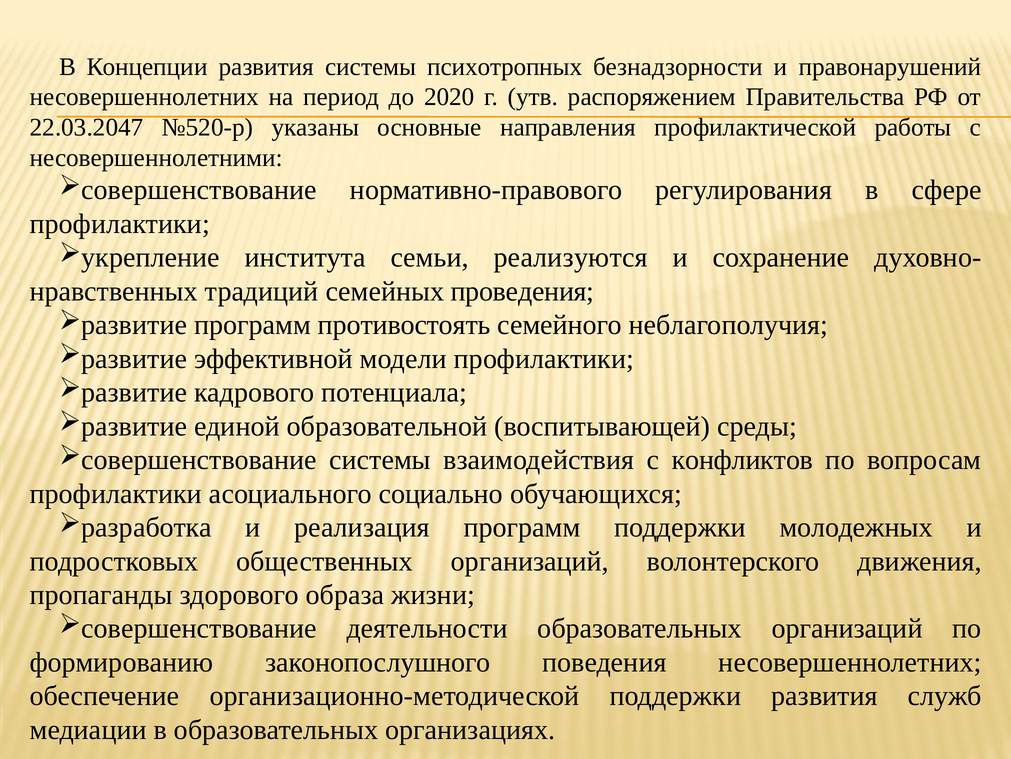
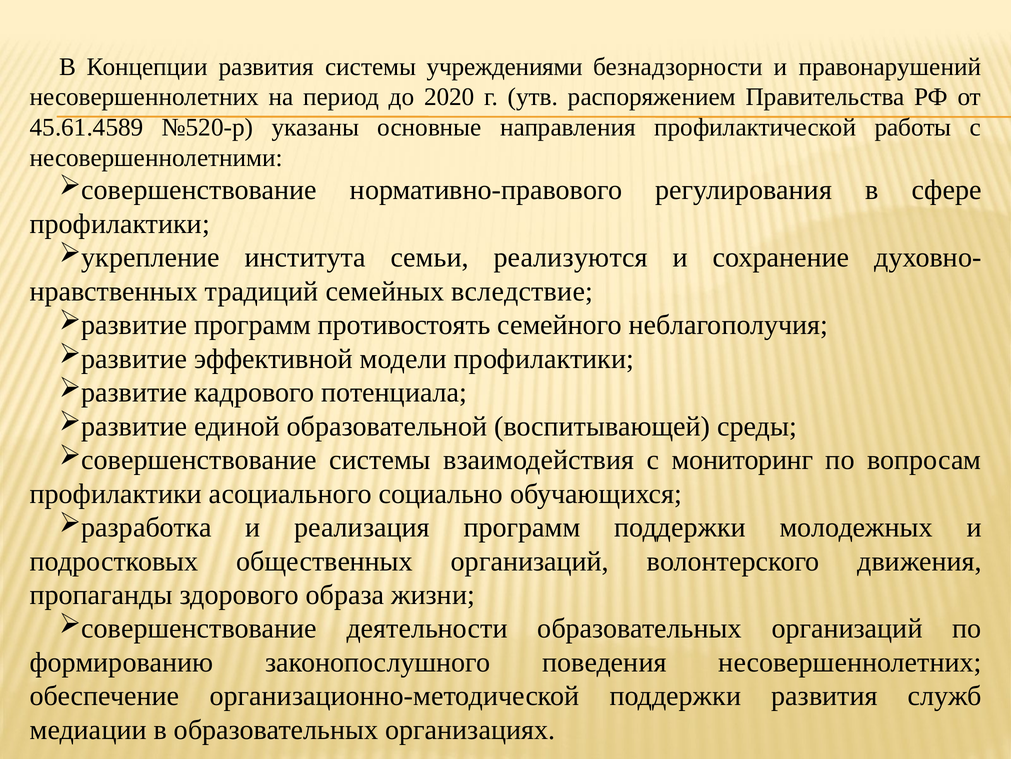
психотропных: психотропных -> учреждениями
22.03.2047: 22.03.2047 -> 45.61.4589
проведения: проведения -> вследствие
конфликтов: конфликтов -> мониторинг
